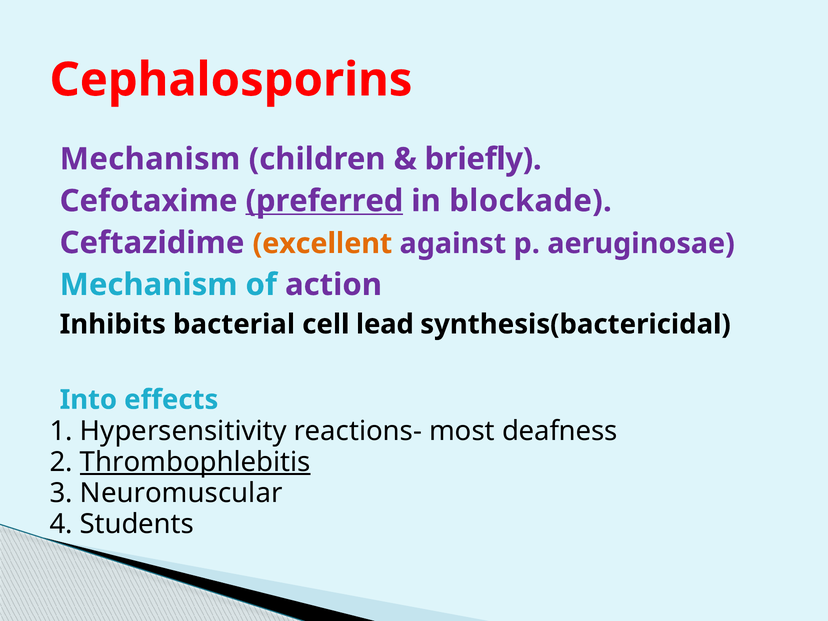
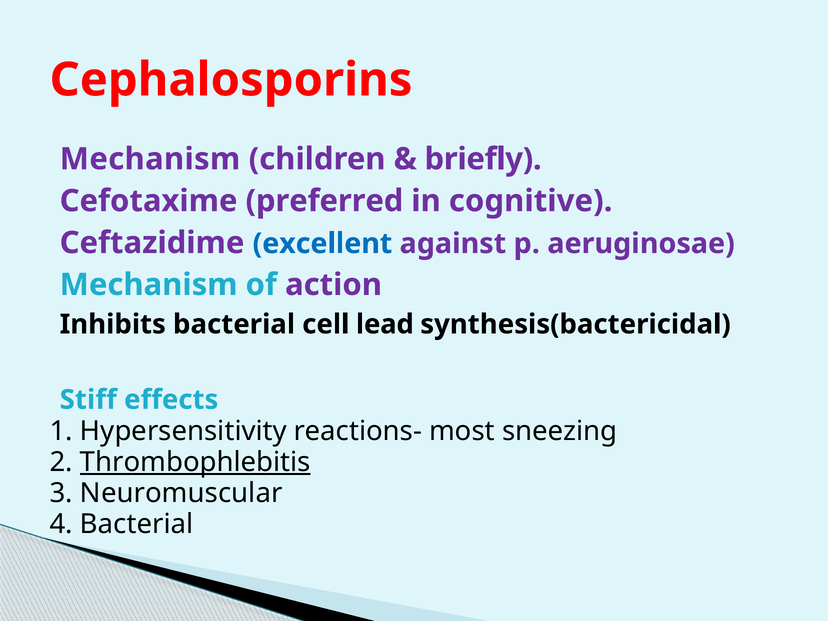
preferred underline: present -> none
blockade: blockade -> cognitive
excellent colour: orange -> blue
Into: Into -> Stiff
deafness: deafness -> sneezing
4 Students: Students -> Bacterial
